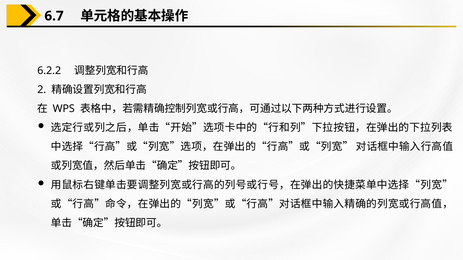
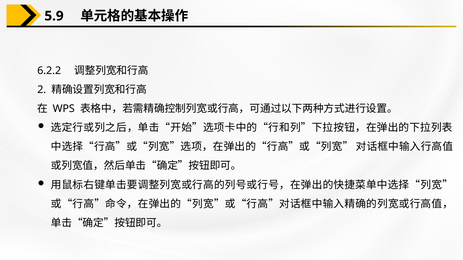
6.7: 6.7 -> 5.9
